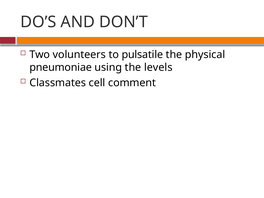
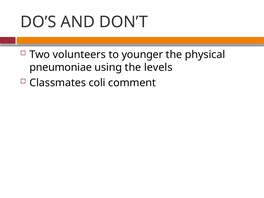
pulsatile: pulsatile -> younger
cell: cell -> coli
